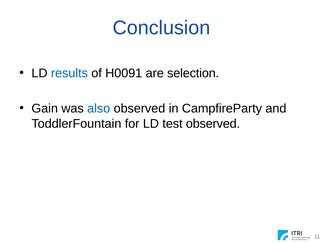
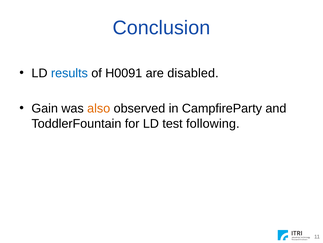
selection: selection -> disabled
also colour: blue -> orange
test observed: observed -> following
